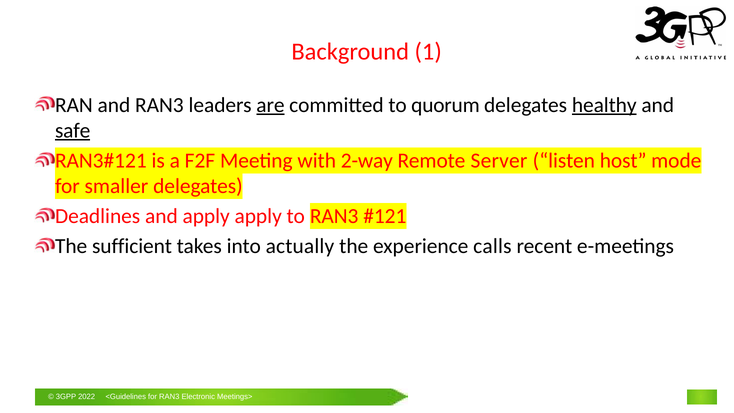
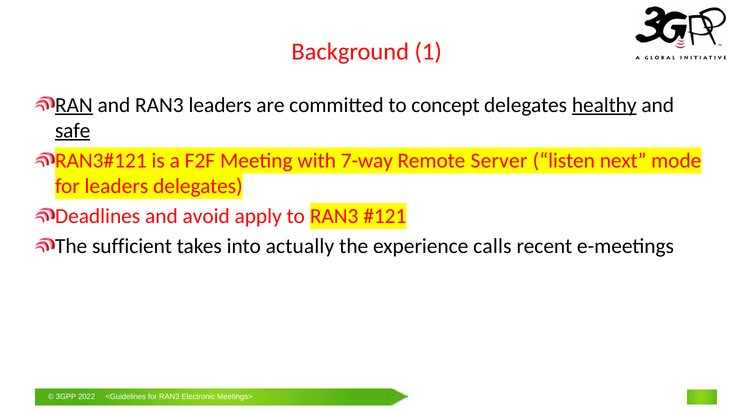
RAN underline: none -> present
are underline: present -> none
quorum: quorum -> concept
2-way: 2-way -> 7-way
host: host -> next
for smaller: smaller -> leaders
and apply: apply -> avoid
